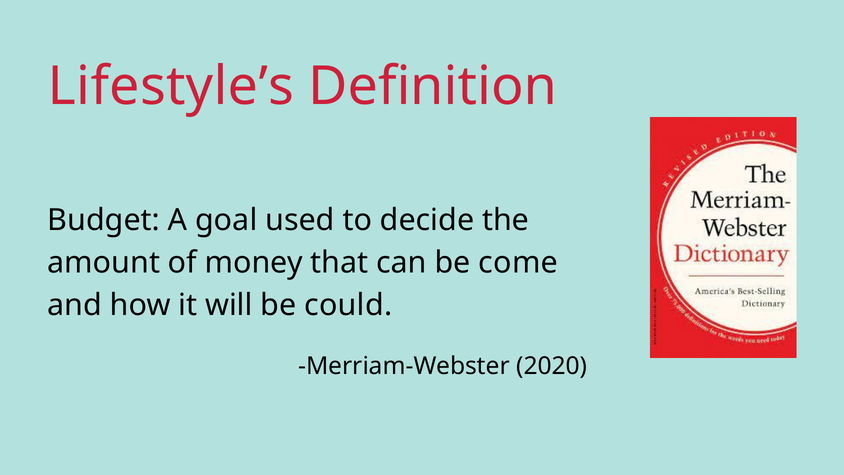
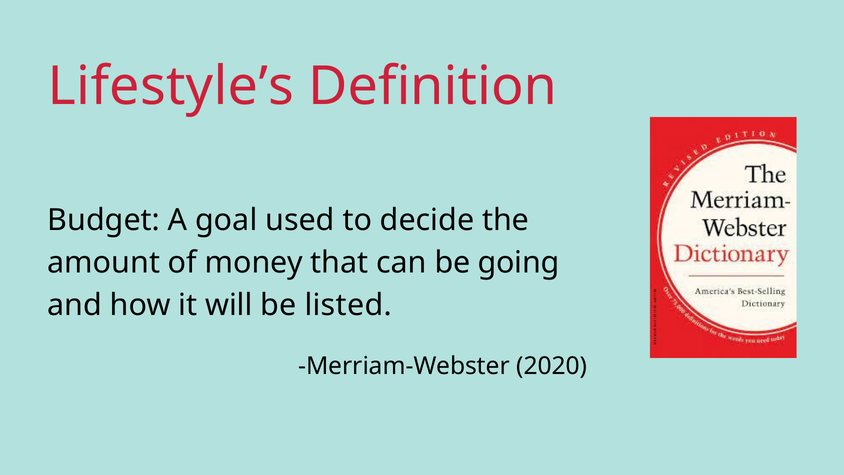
come: come -> going
could: could -> listed
